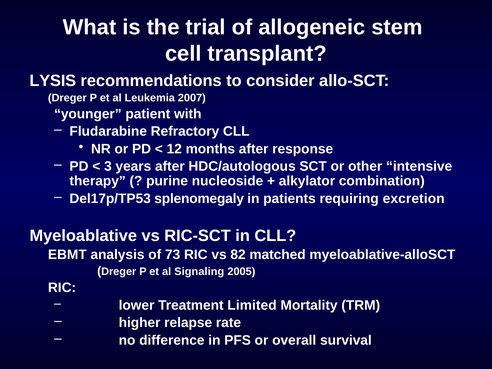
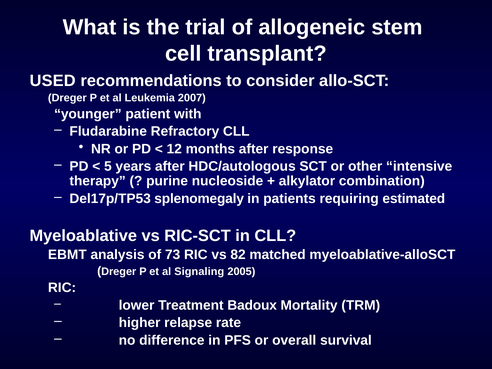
LYSIS: LYSIS -> USED
3: 3 -> 5
excretion: excretion -> estimated
Limited: Limited -> Badoux
